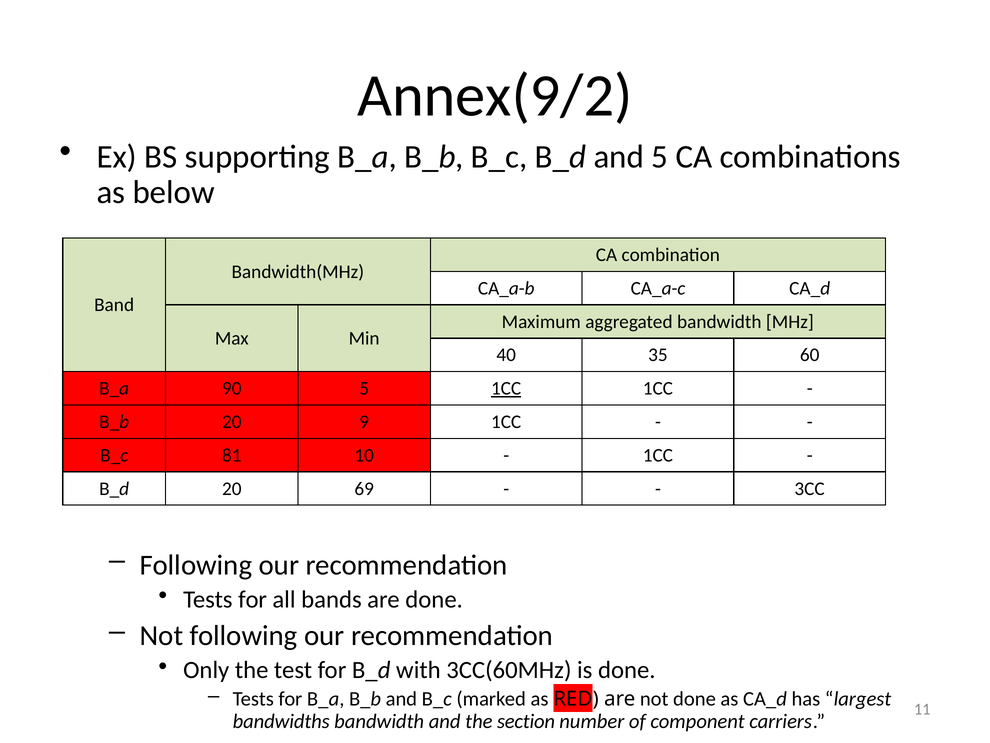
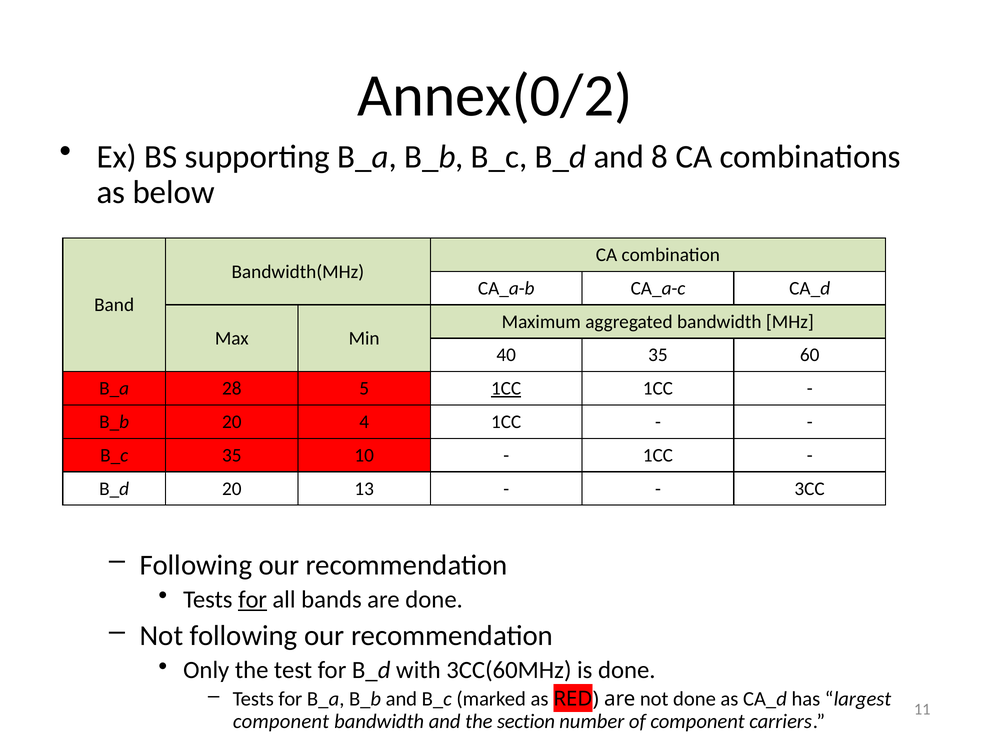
Annex(9/2: Annex(9/2 -> Annex(0/2
and 5: 5 -> 8
90: 90 -> 28
9: 9 -> 4
B_c 81: 81 -> 35
69: 69 -> 13
for at (253, 599) underline: none -> present
bandwidths at (281, 721): bandwidths -> component
